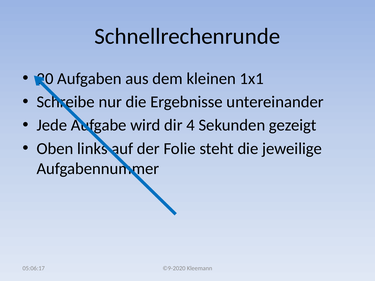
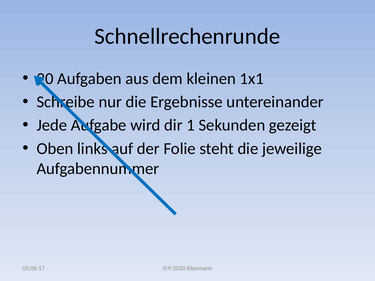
4: 4 -> 1
